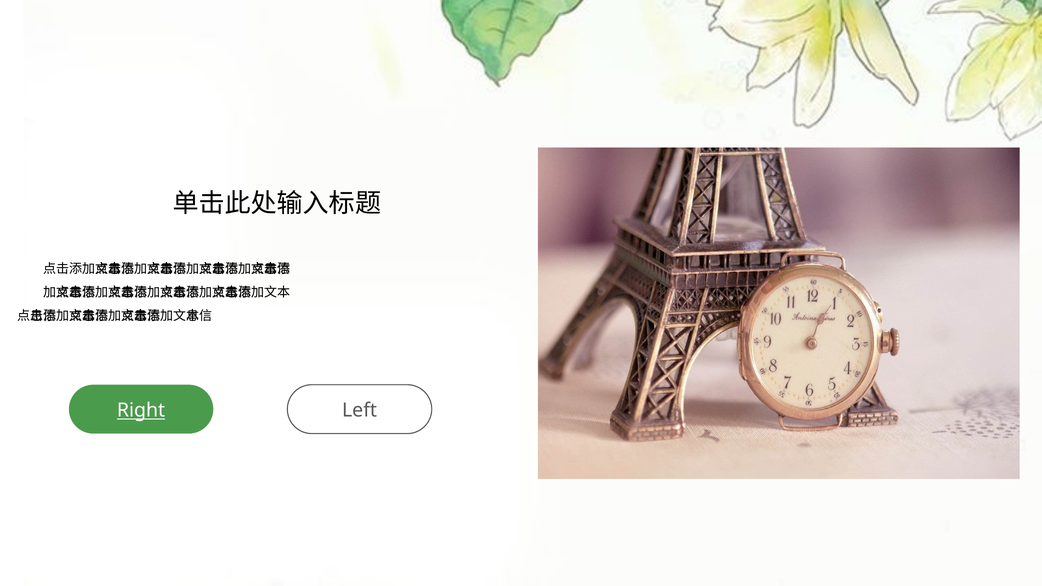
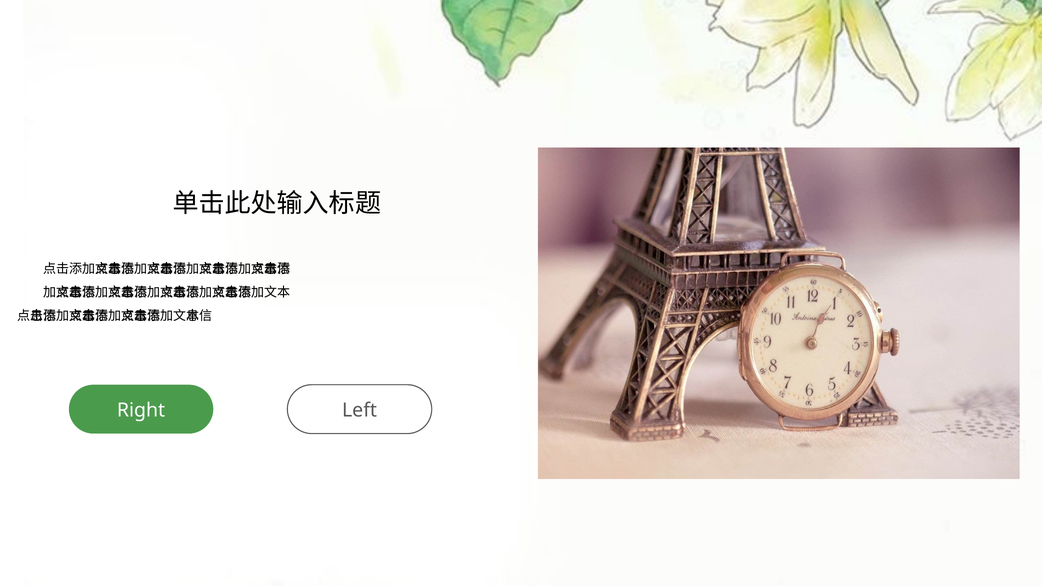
Right underline: present -> none
